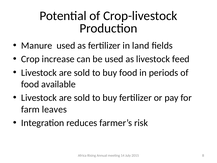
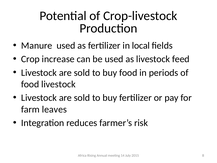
land: land -> local
food available: available -> livestock
